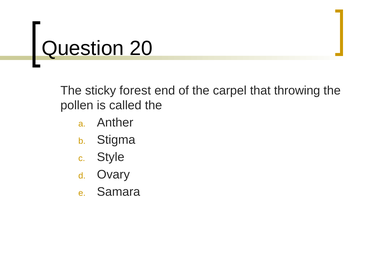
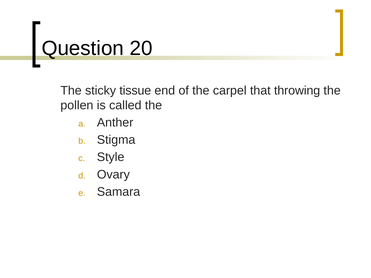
forest: forest -> tissue
